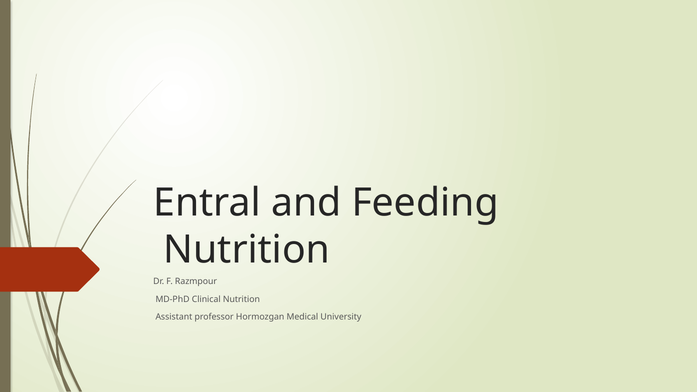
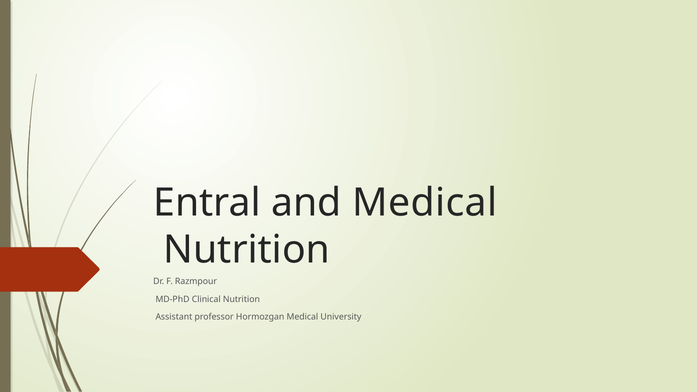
and Feeding: Feeding -> Medical
